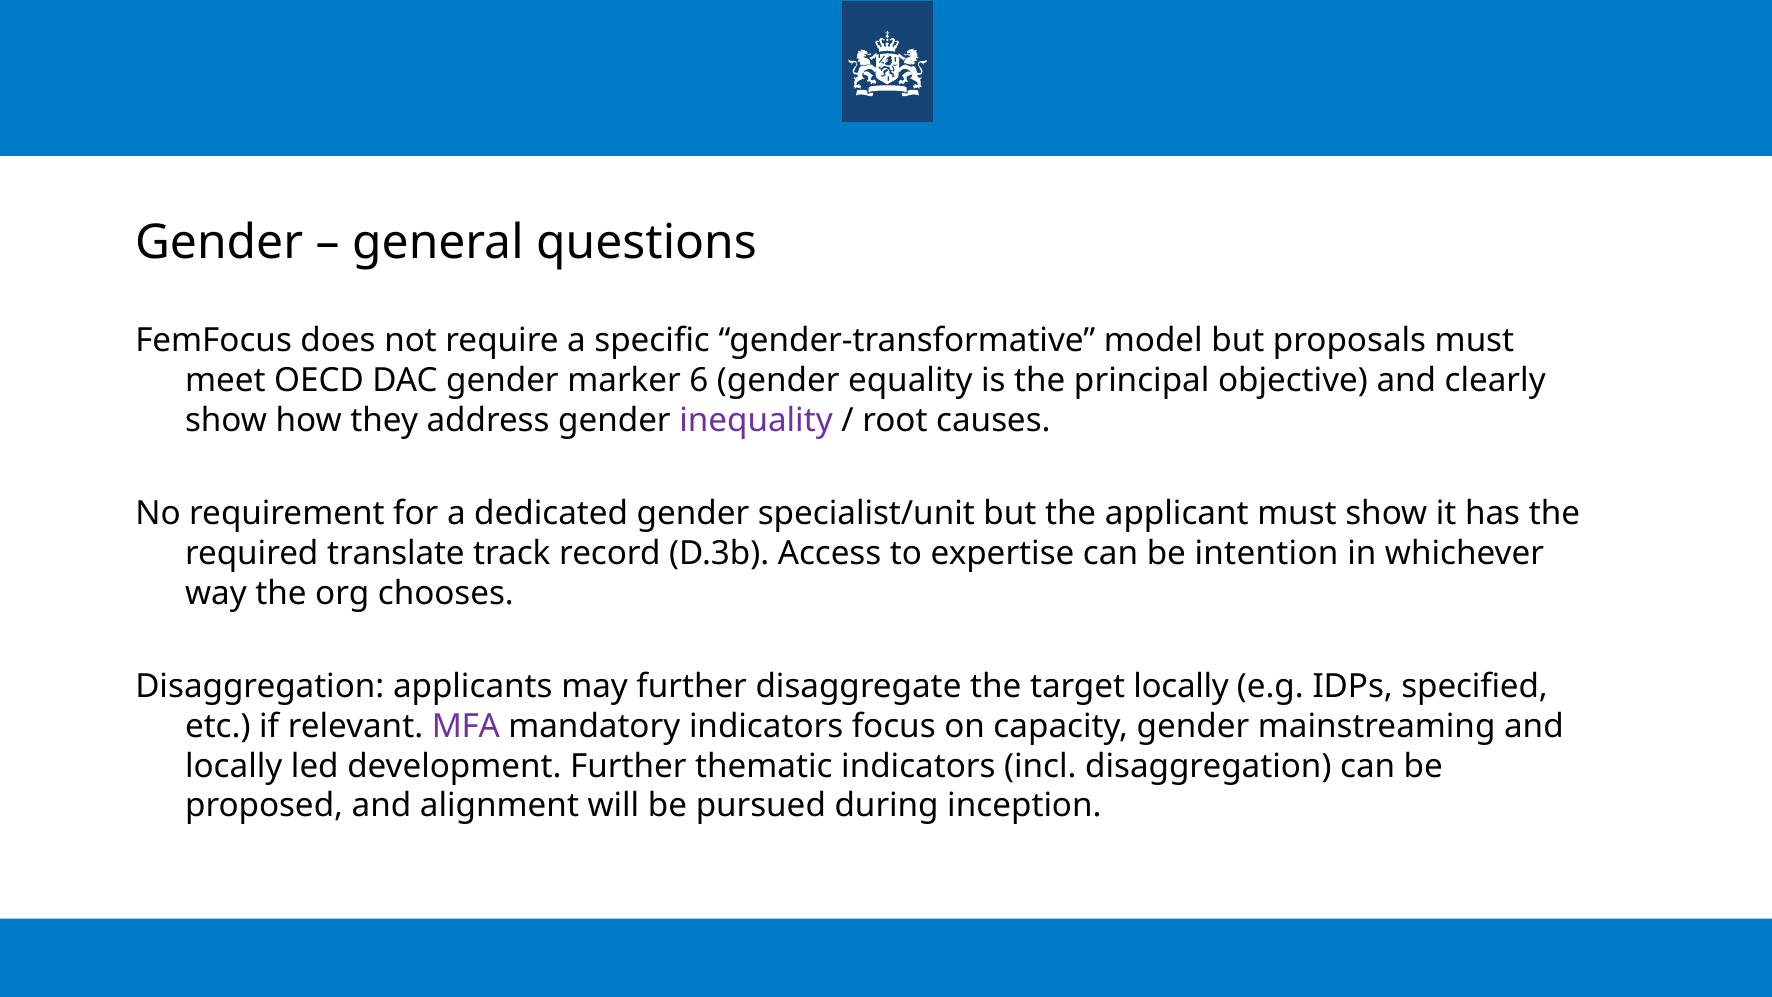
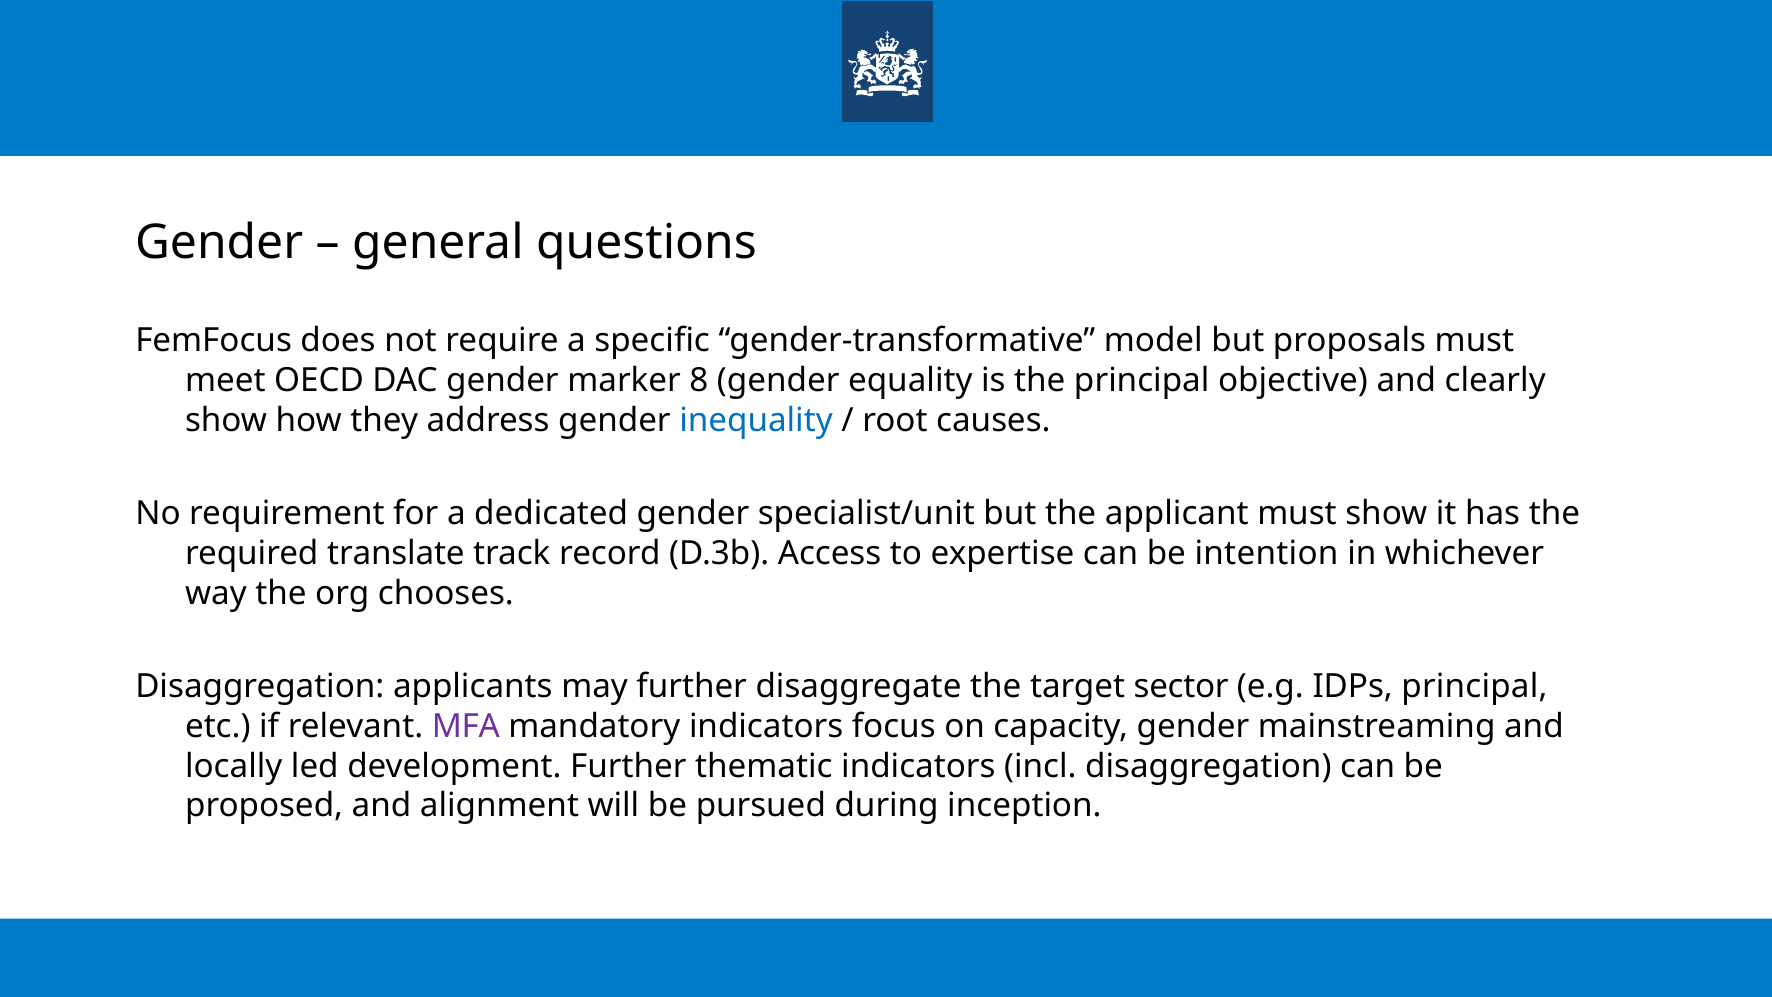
6: 6 -> 8
inequality colour: purple -> blue
target locally: locally -> sector
IDPs specified: specified -> principal
